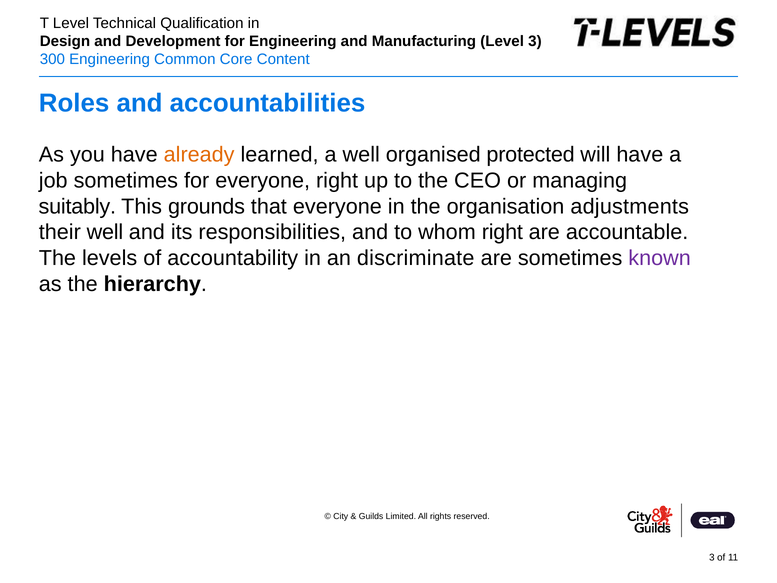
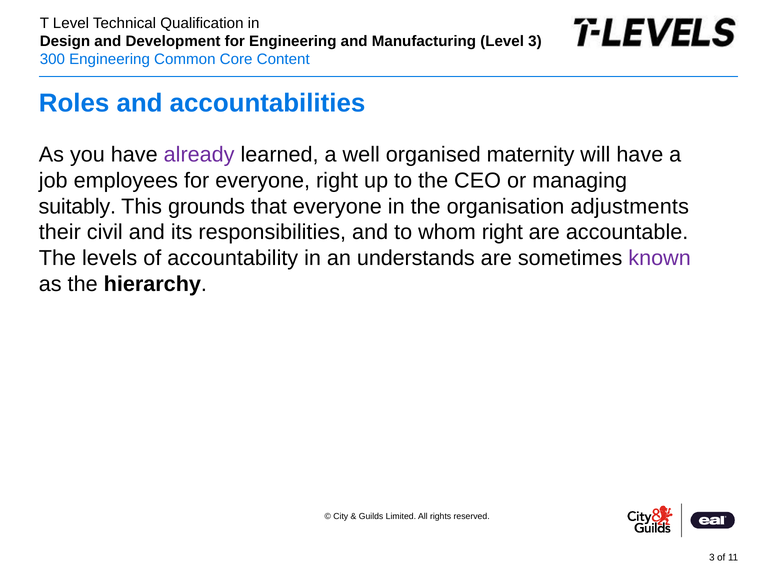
already colour: orange -> purple
protected: protected -> maternity
job sometimes: sometimes -> employees
their well: well -> civil
discriminate: discriminate -> understands
